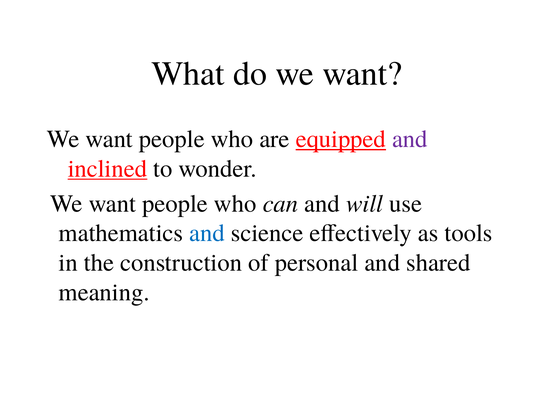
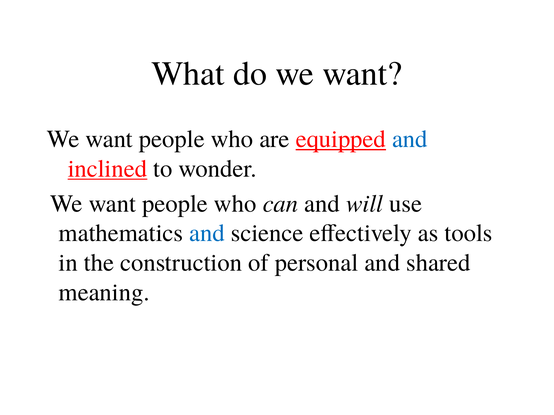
and at (410, 139) colour: purple -> blue
